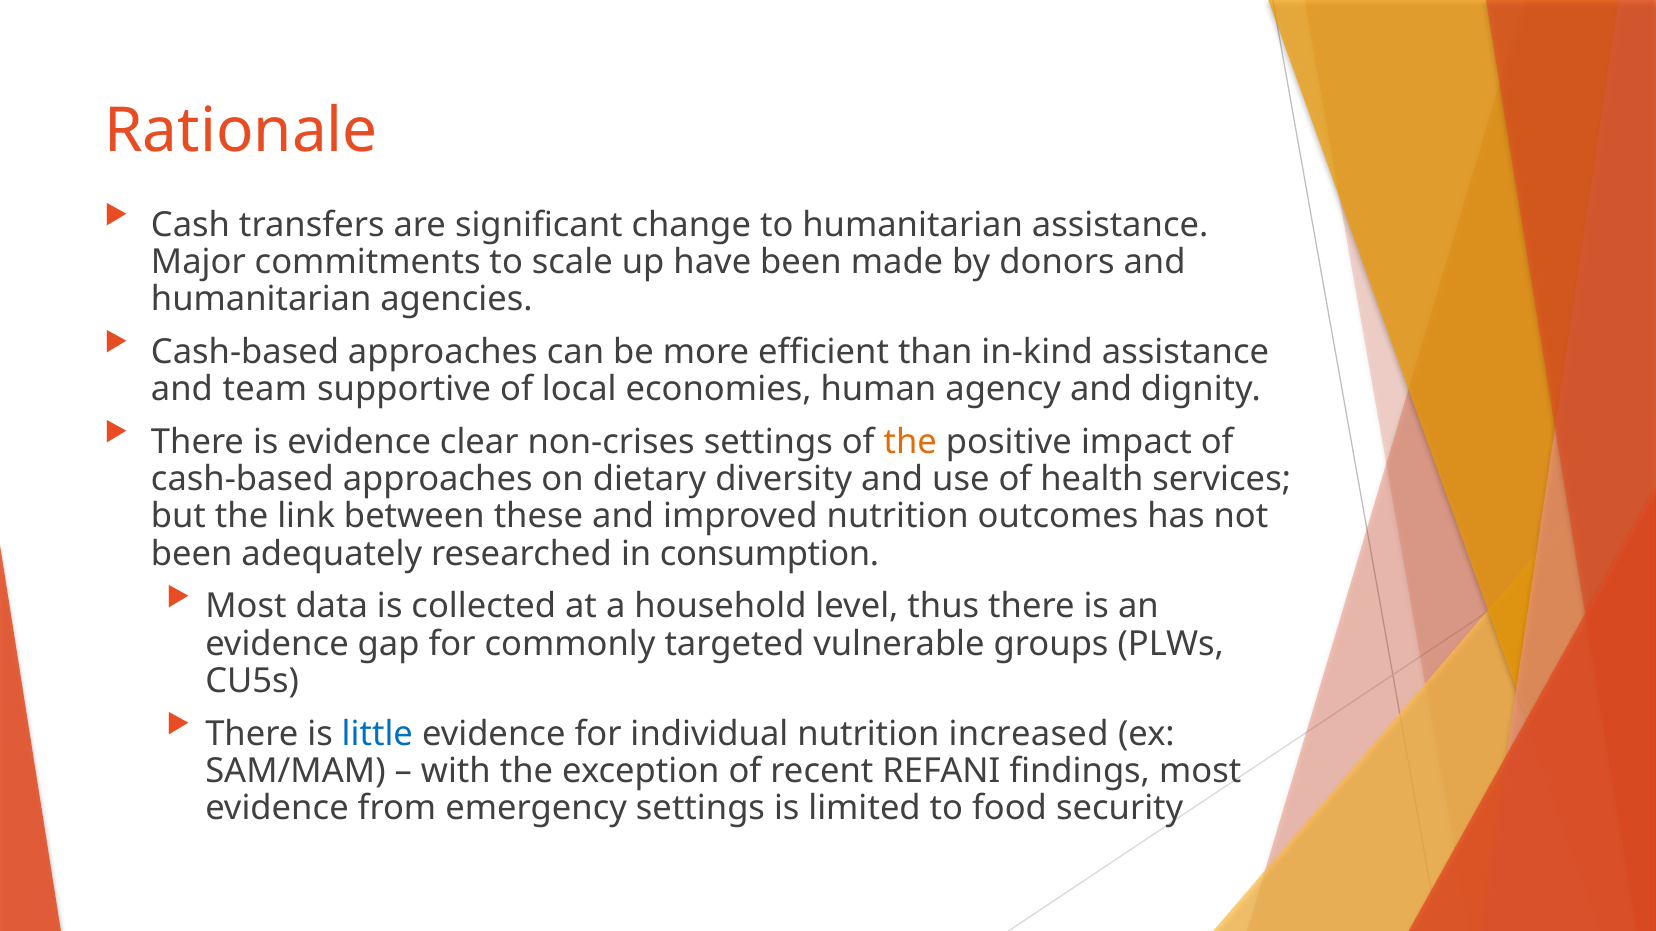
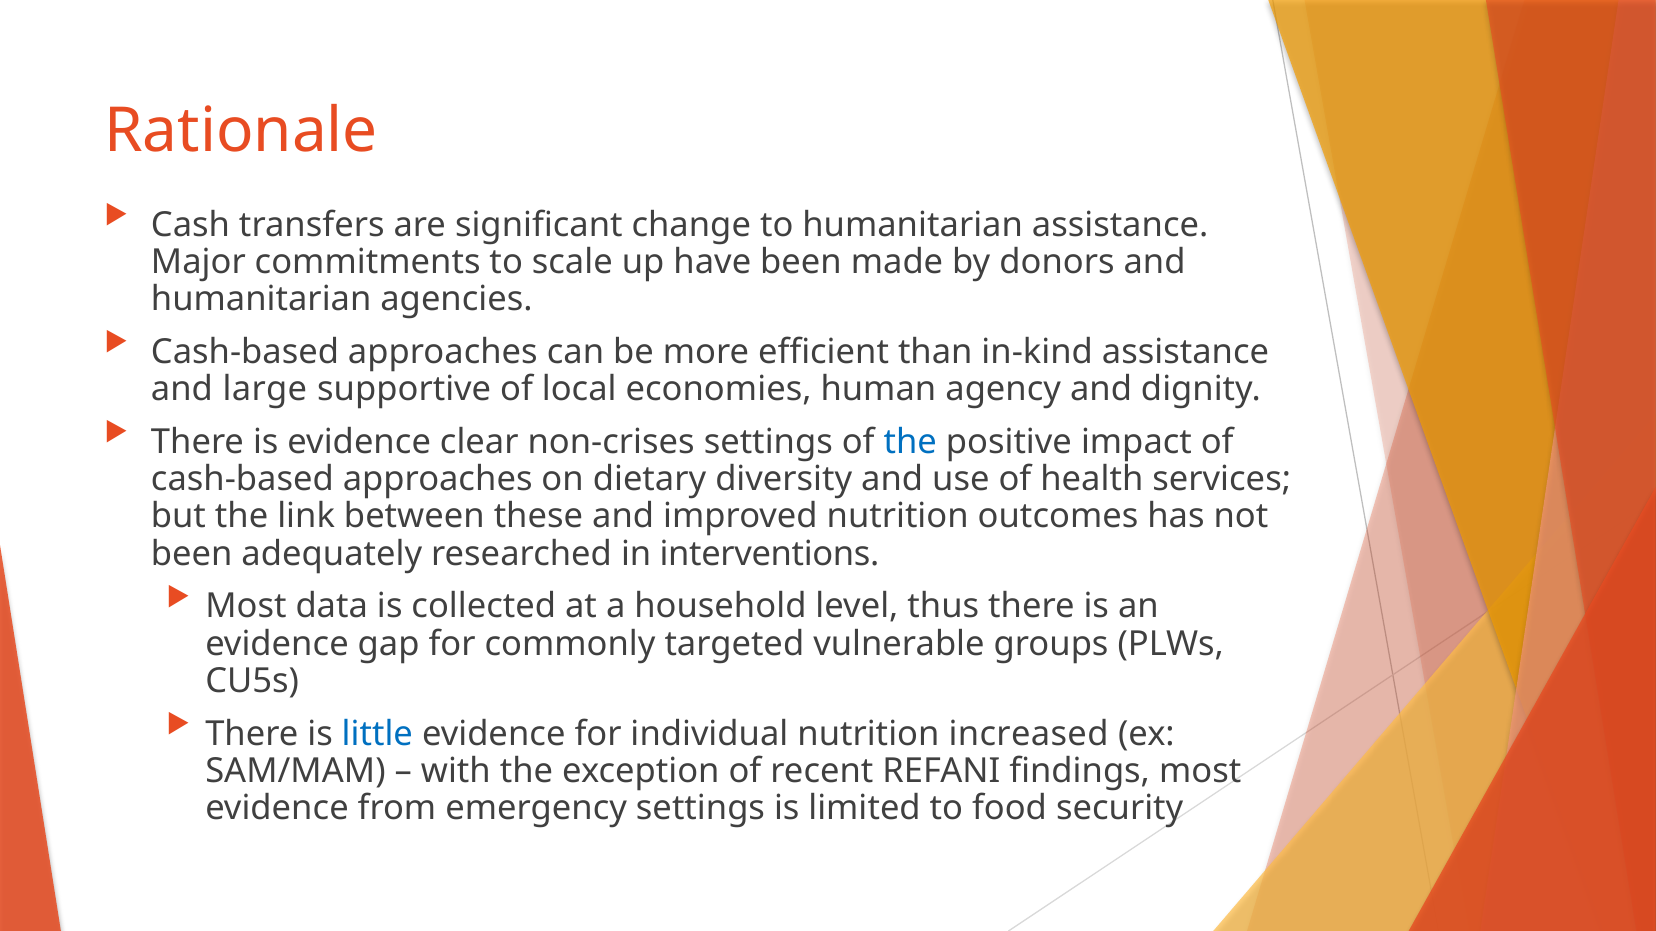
team: team -> large
the at (910, 442) colour: orange -> blue
consumption: consumption -> interventions
